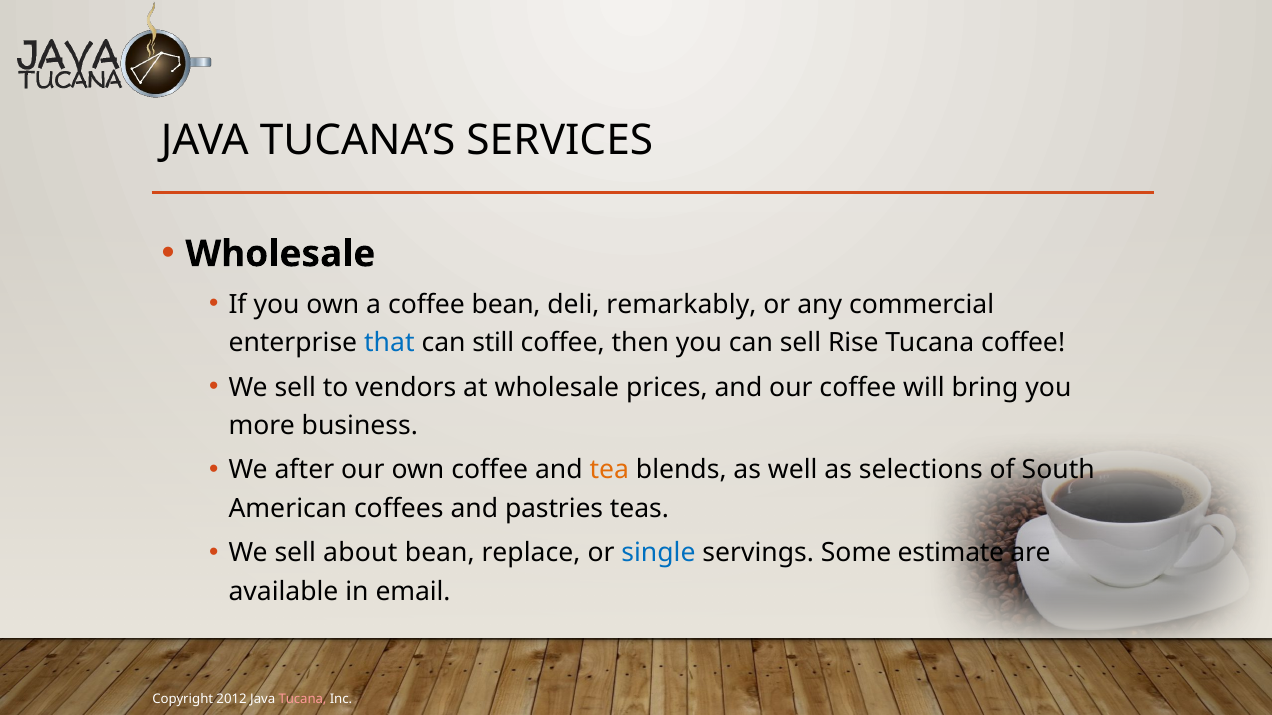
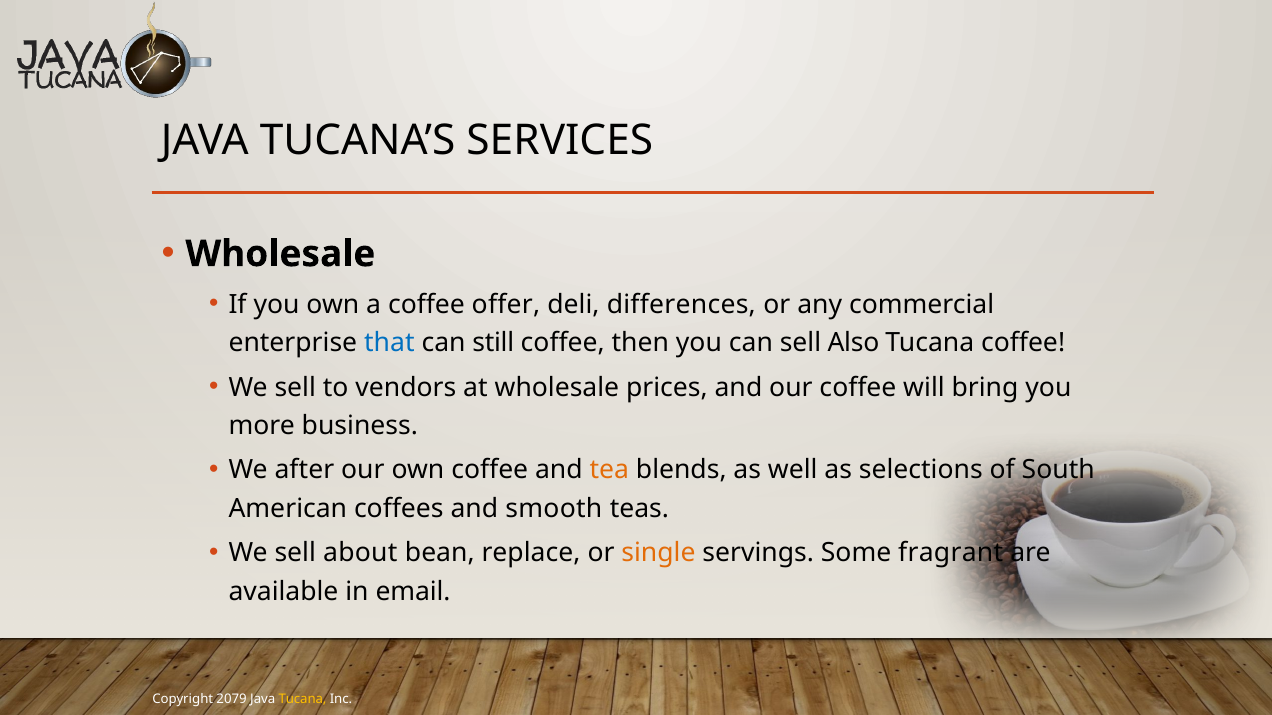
coffee bean: bean -> offer
remarkably: remarkably -> differences
Rise: Rise -> Also
pastries: pastries -> smooth
single colour: blue -> orange
estimate: estimate -> fragrant
2012: 2012 -> 2079
Tucana at (303, 699) colour: pink -> yellow
